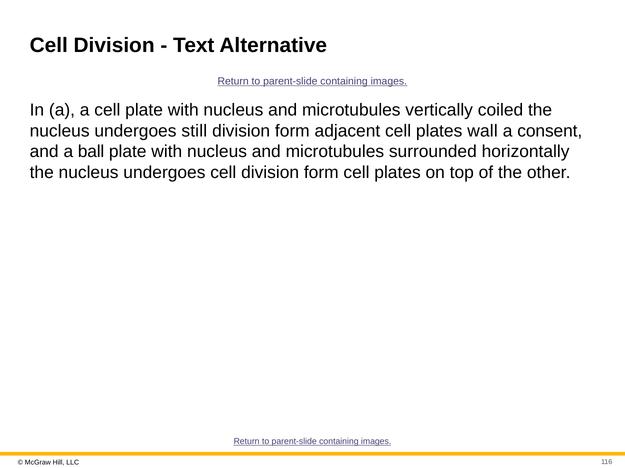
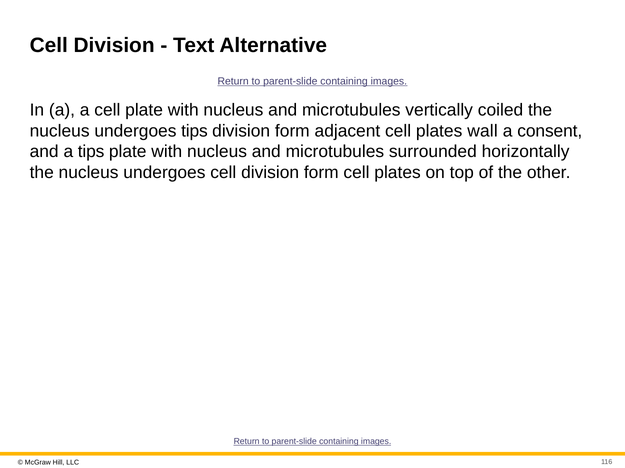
undergoes still: still -> tips
a ball: ball -> tips
